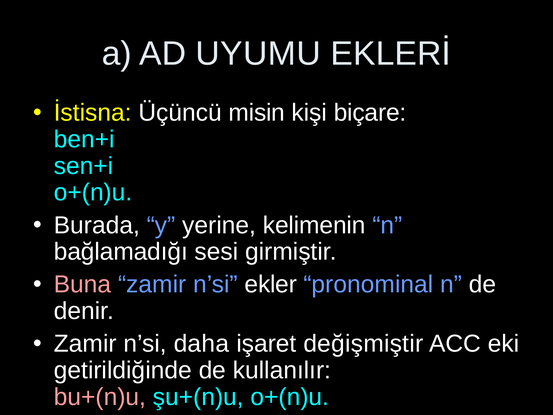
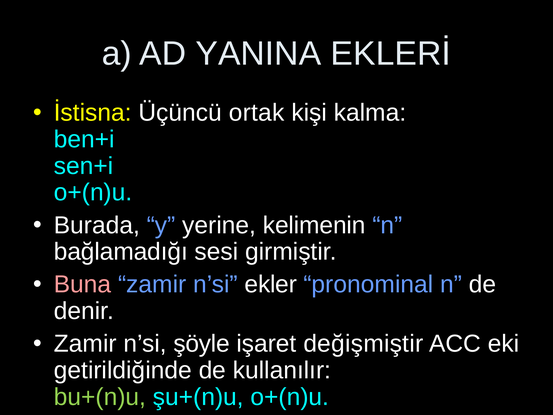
UYUMU: UYUMU -> YANINA
misin: misin -> ortak
biçare: biçare -> kalma
daha: daha -> şöyle
bu+(n)u colour: pink -> light green
